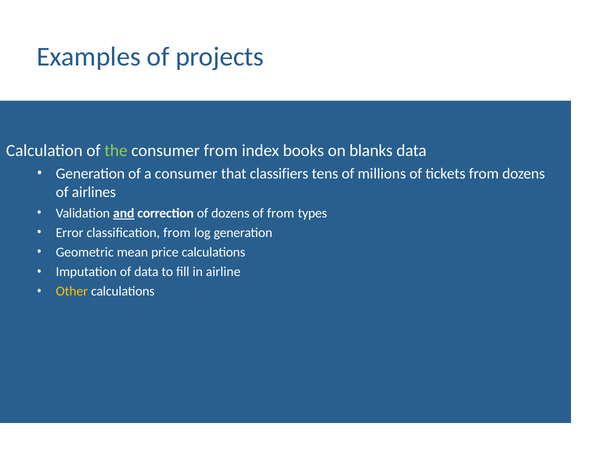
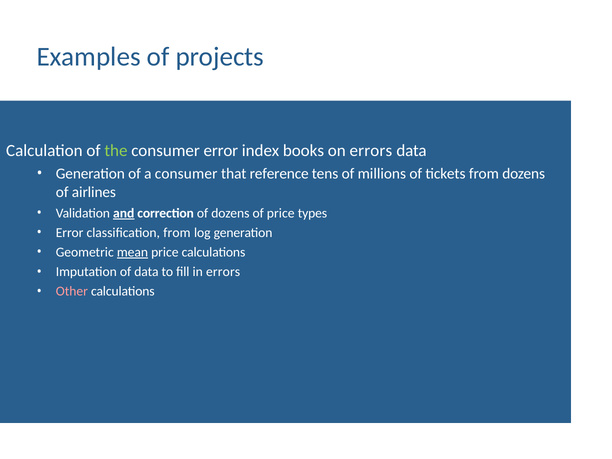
consumer from: from -> error
on blanks: blanks -> errors
classifiers: classifiers -> reference
of from: from -> price
mean underline: none -> present
in airline: airline -> errors
Other colour: yellow -> pink
